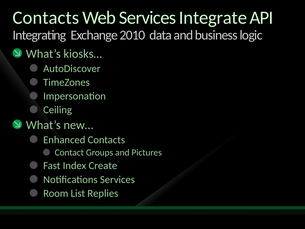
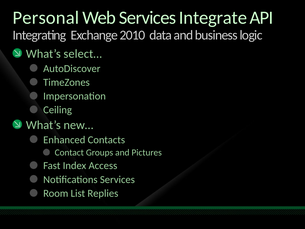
Contacts at (46, 18): Contacts -> Personal
kiosks…: kiosks… -> select…
Create: Create -> Access
